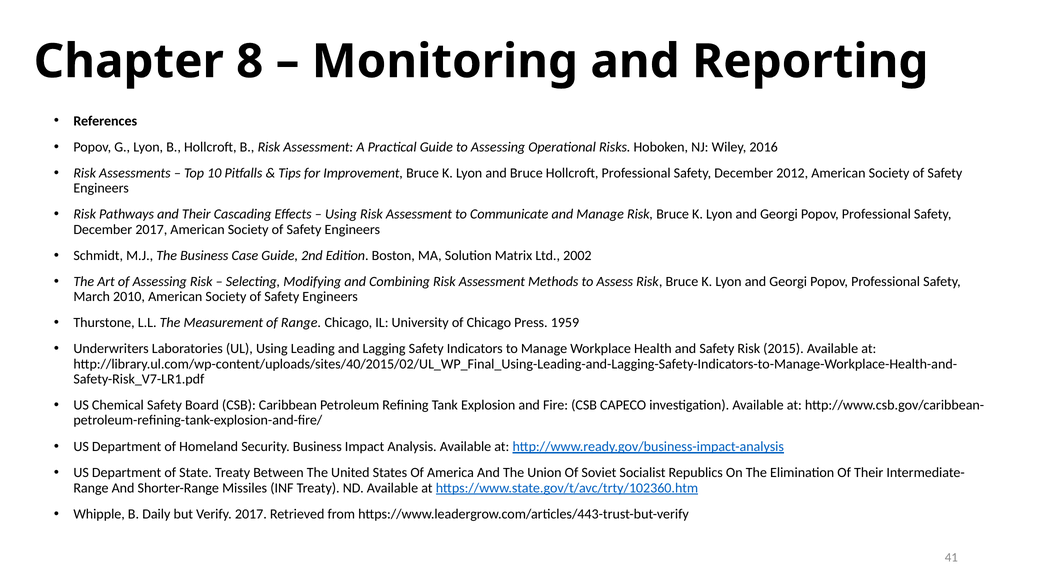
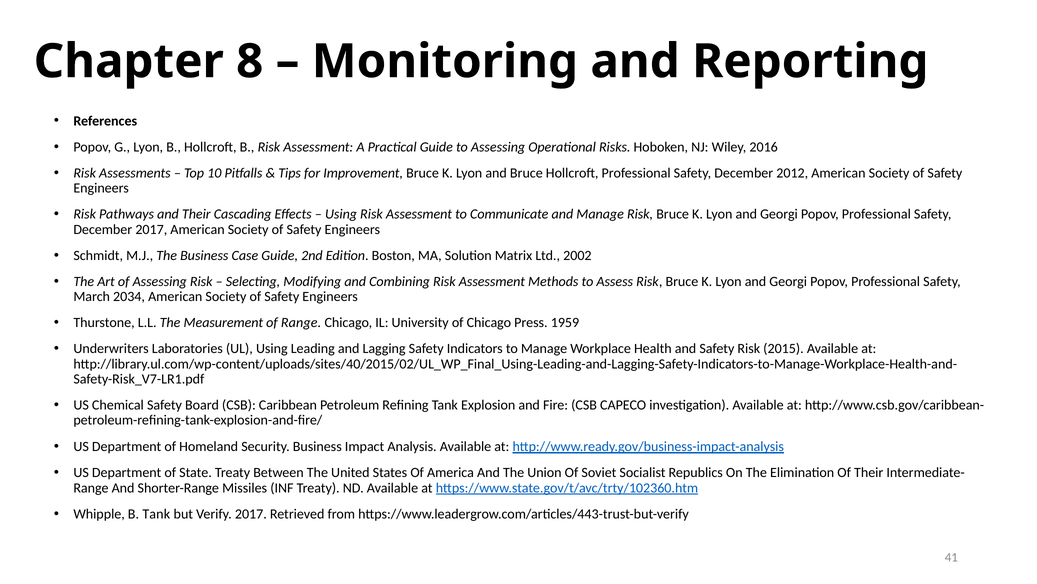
2010: 2010 -> 2034
B Daily: Daily -> Tank
